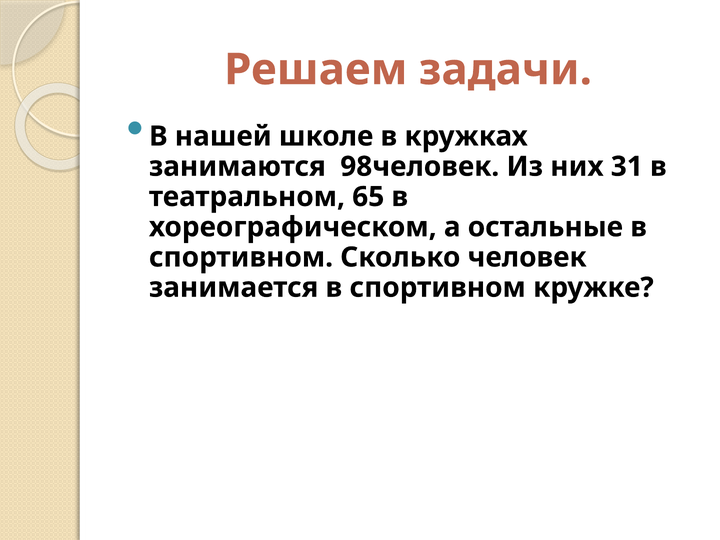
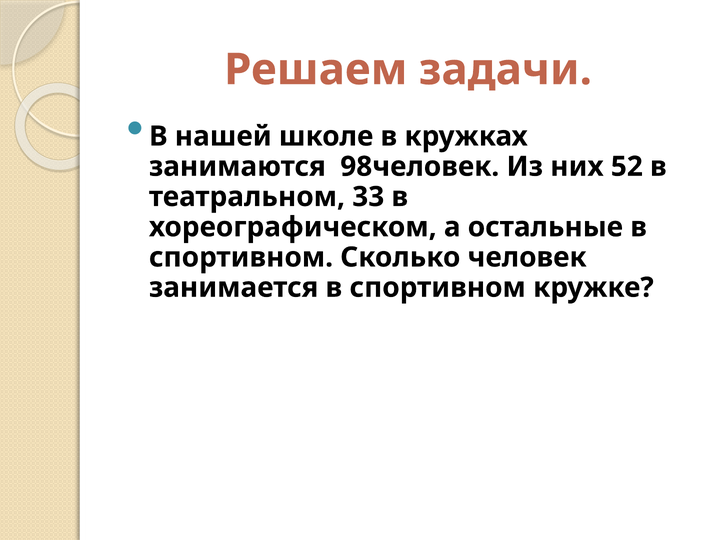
31: 31 -> 52
65: 65 -> 33
